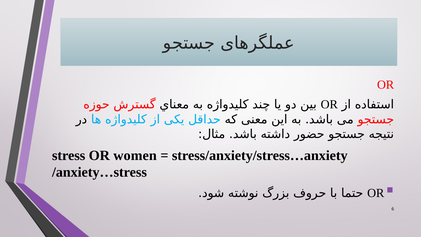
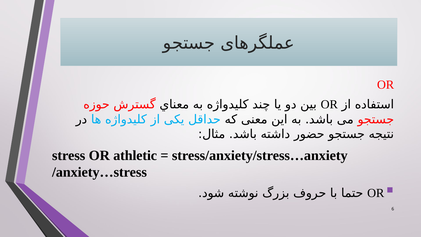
women: women -> athletic
